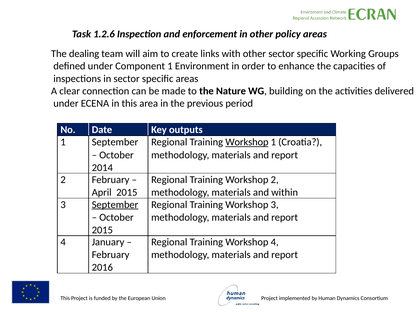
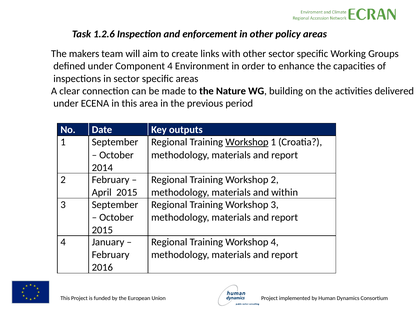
dealing: dealing -> makers
Component 1: 1 -> 4
September at (115, 205) underline: present -> none
